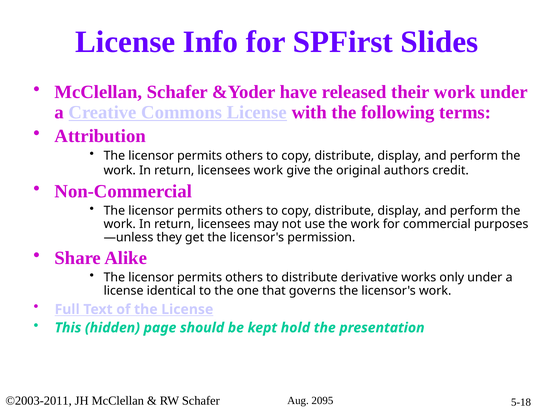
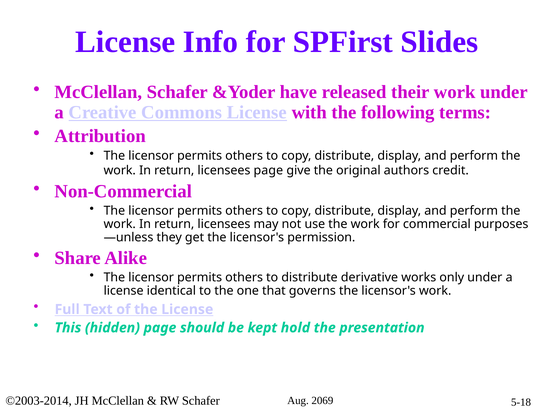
licensees work: work -> page
©2003-2011: ©2003-2011 -> ©2003-2014
2095: 2095 -> 2069
